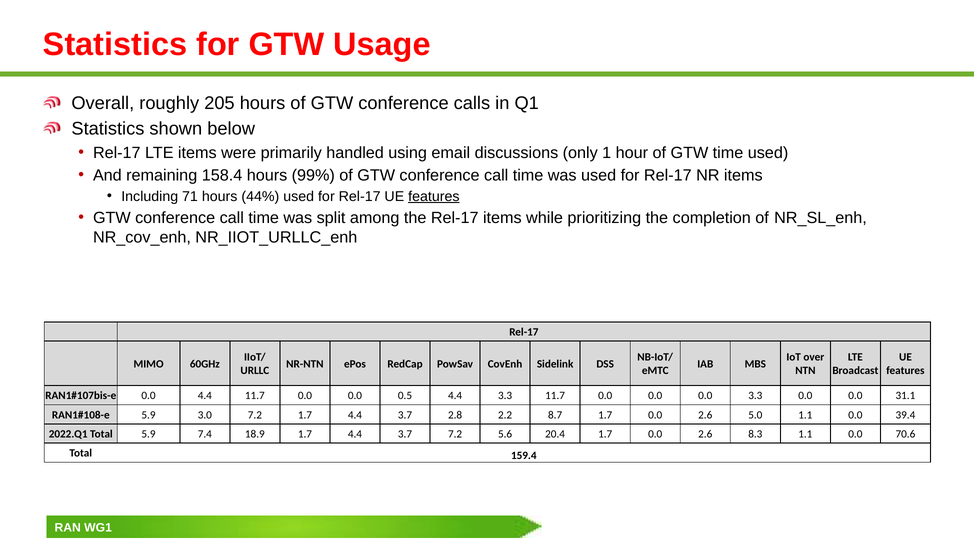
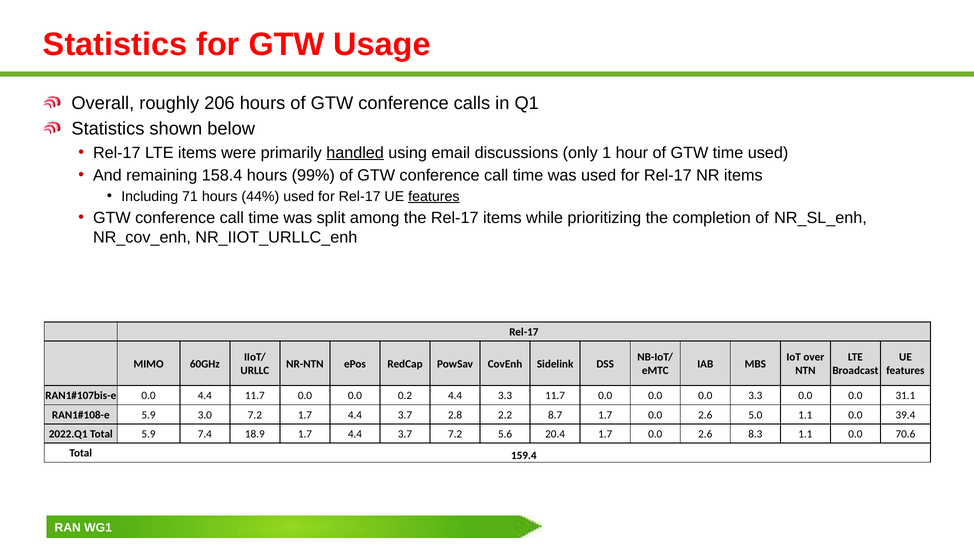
205: 205 -> 206
handled underline: none -> present
0.5: 0.5 -> 0.2
